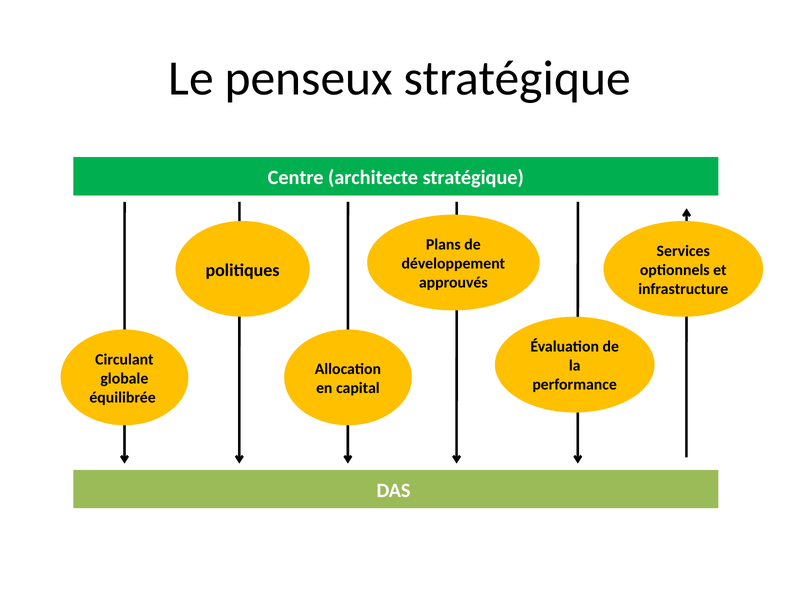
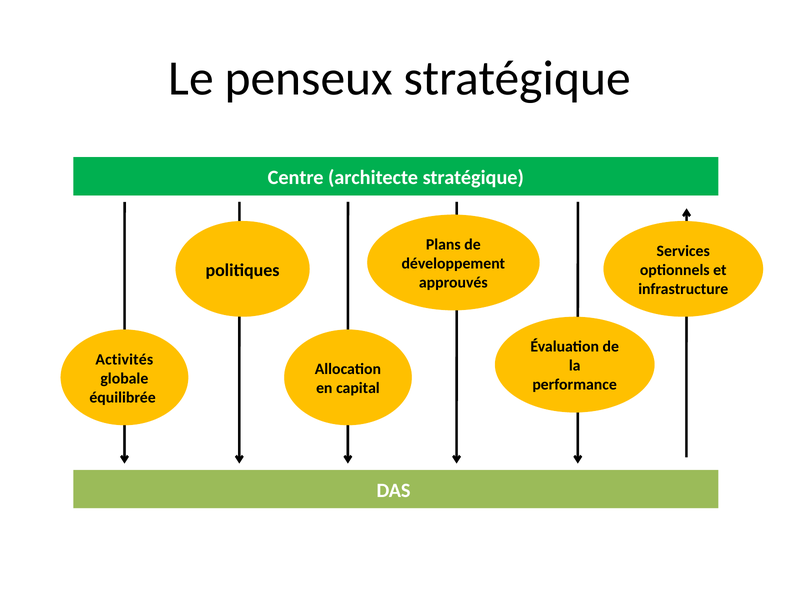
Circulant: Circulant -> Activités
